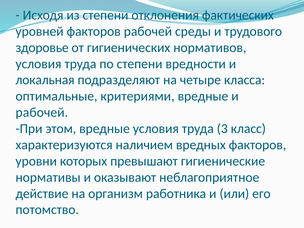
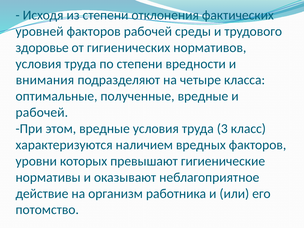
локальная: локальная -> внимания
критериями: критериями -> полученные
